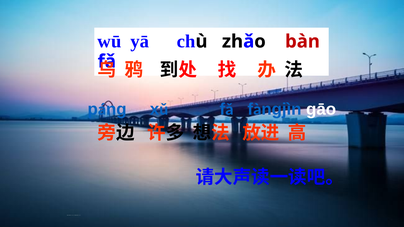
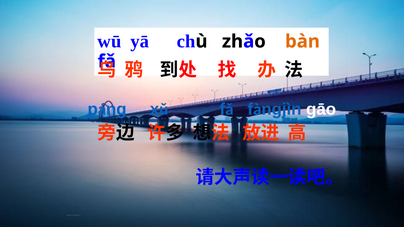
bàn colour: red -> orange
